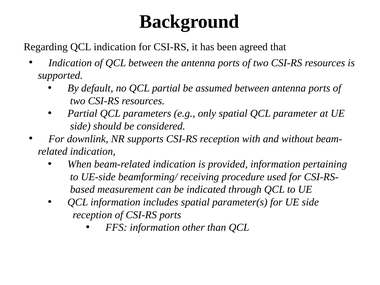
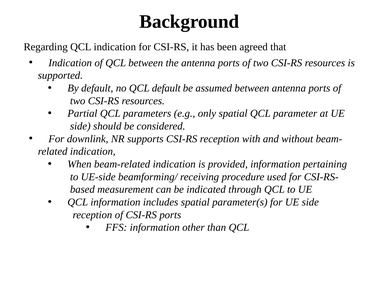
QCL partial: partial -> default
